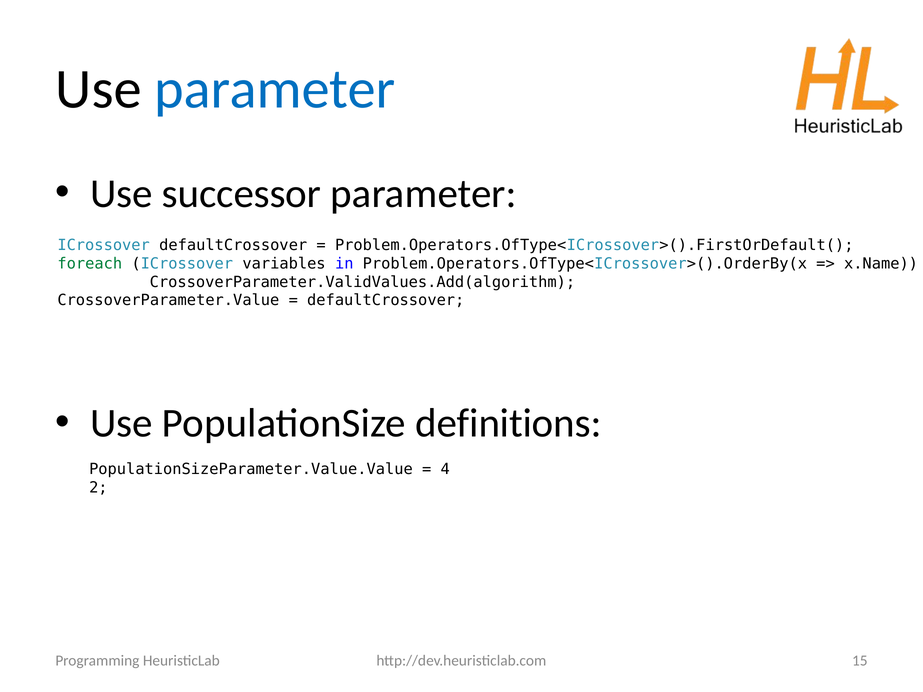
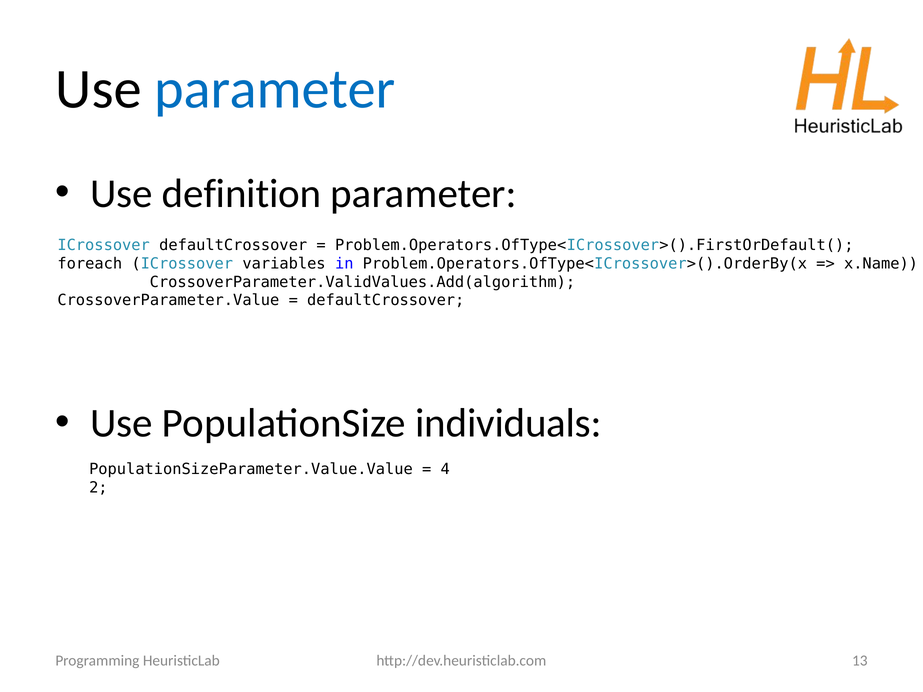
successor: successor -> definition
foreach colour: green -> black
definitions: definitions -> individuals
15: 15 -> 13
